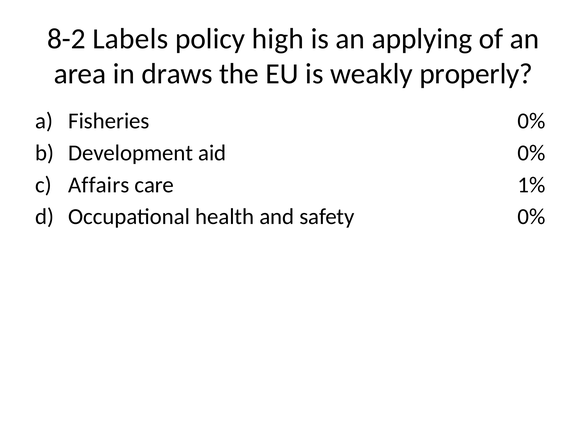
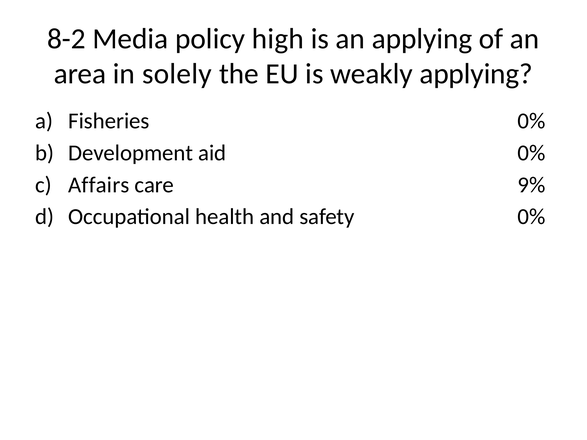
Labels: Labels -> Media
draws: draws -> solely
weakly properly: properly -> applying
1%: 1% -> 9%
